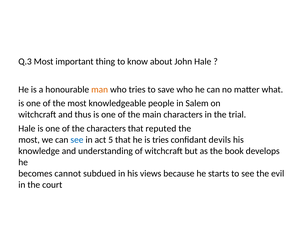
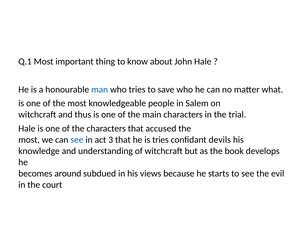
Q.3: Q.3 -> Q.1
man colour: orange -> blue
reputed: reputed -> accused
5: 5 -> 3
cannot: cannot -> around
